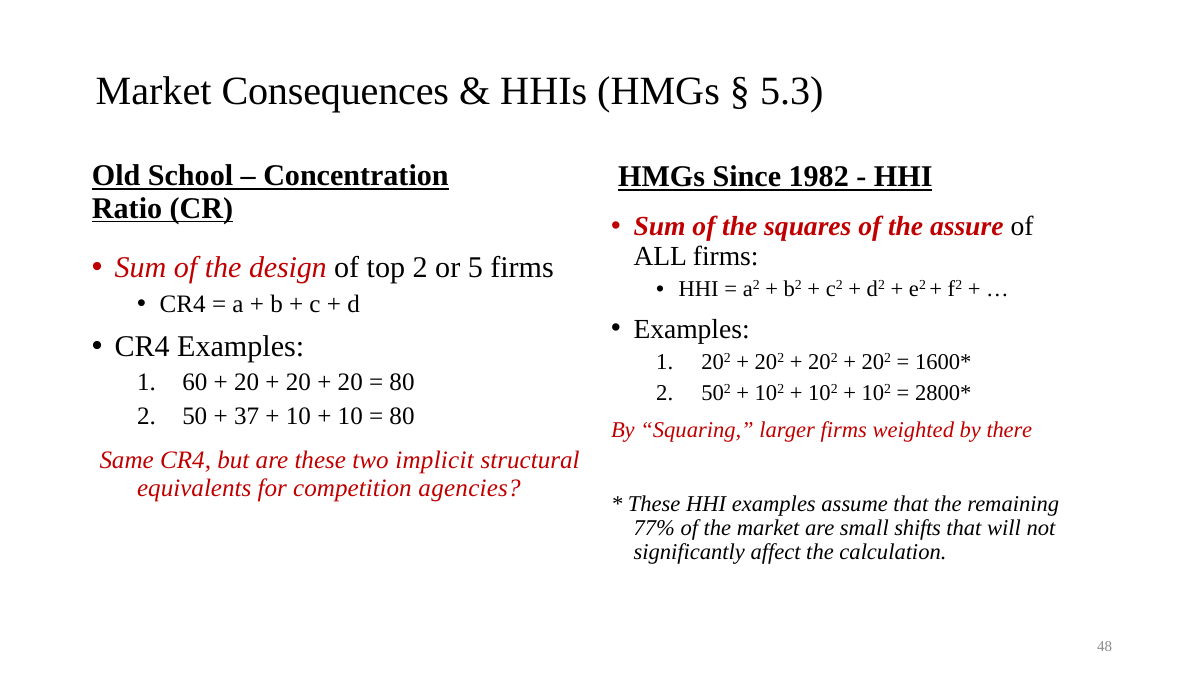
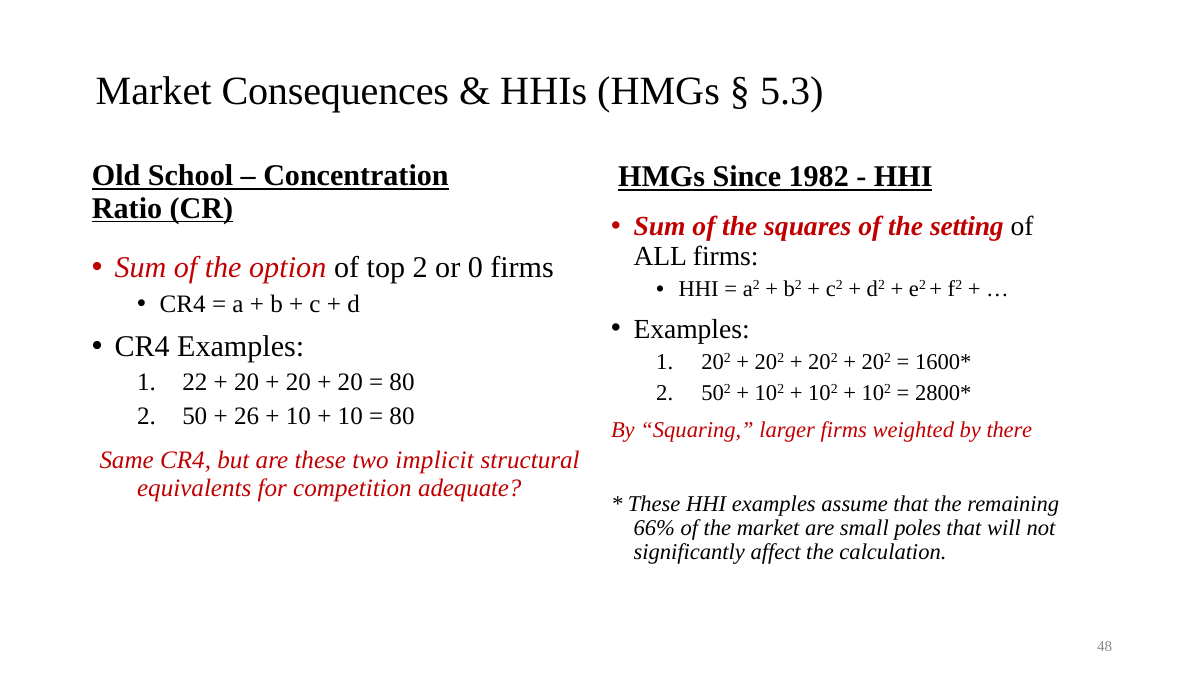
assure: assure -> setting
design: design -> option
5: 5 -> 0
60: 60 -> 22
37: 37 -> 26
agencies: agencies -> adequate
77%: 77% -> 66%
shifts: shifts -> poles
